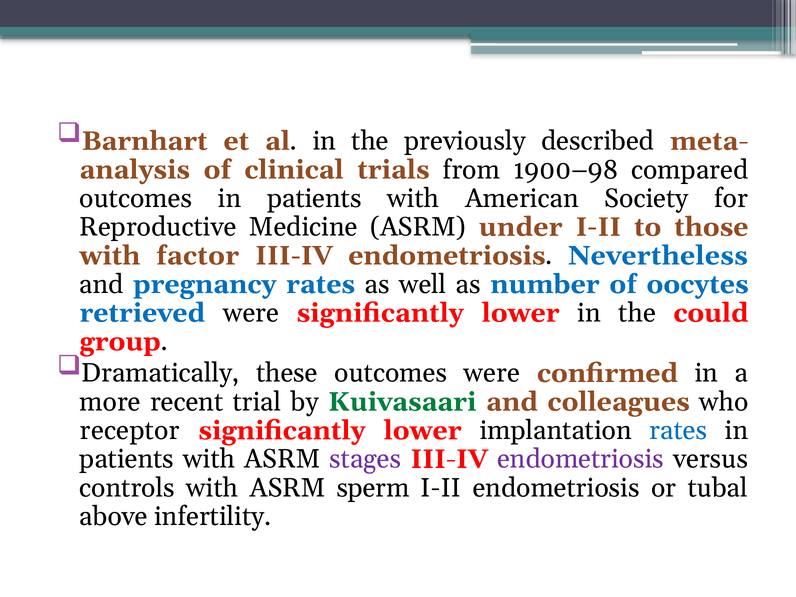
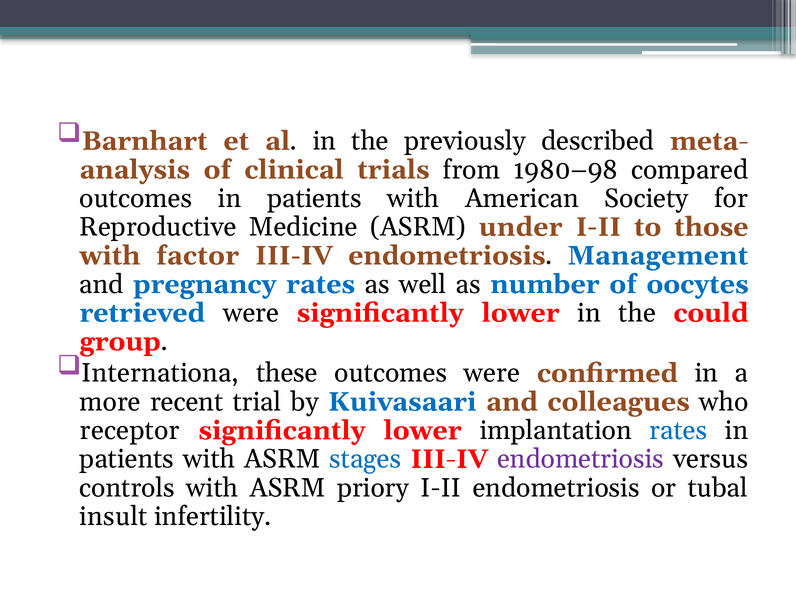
1900–98: 1900–98 -> 1980–98
Nevertheless: Nevertheless -> Management
Dramatically: Dramatically -> Internationa
Kuivasaari colour: green -> blue
stages colour: purple -> blue
sperm: sperm -> priory
above: above -> insult
